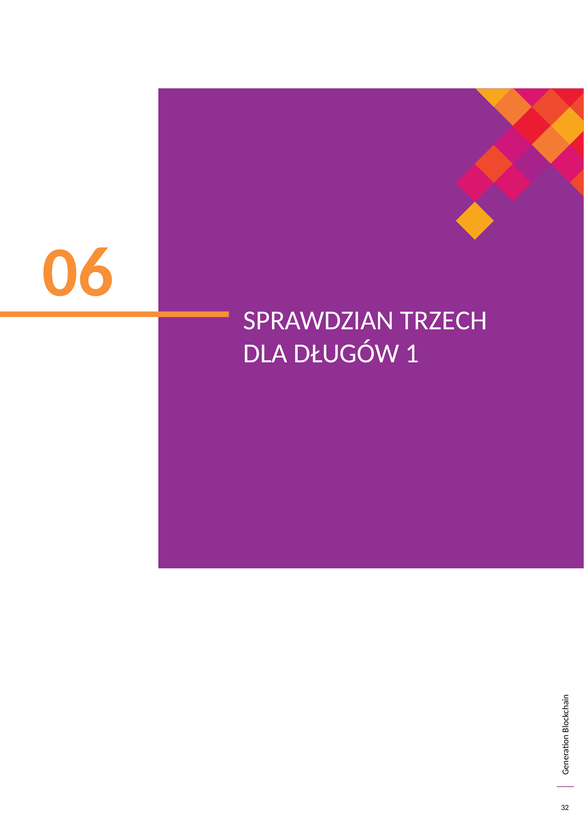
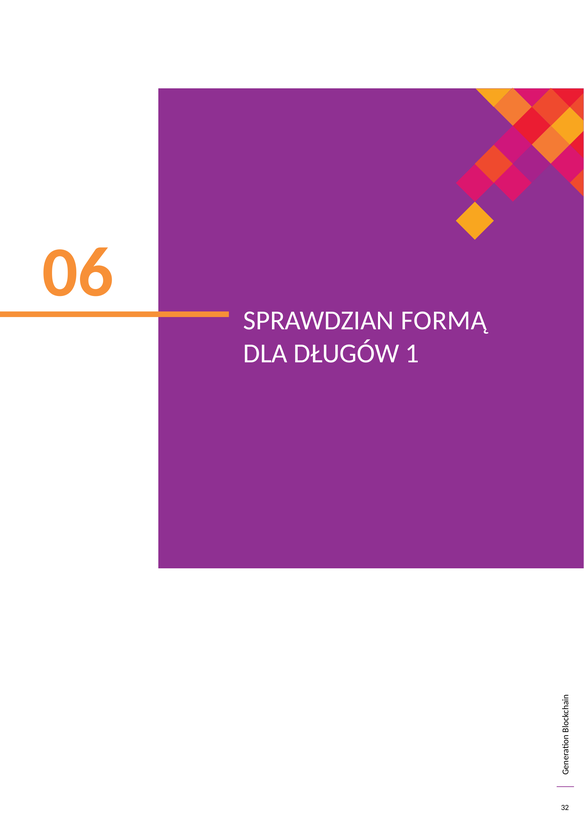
TRZECH: TRZECH -> FORMĄ
